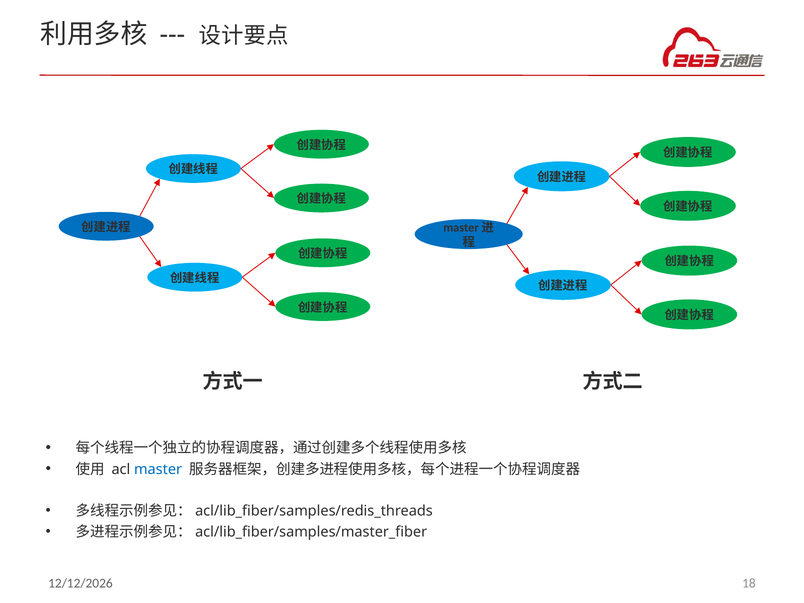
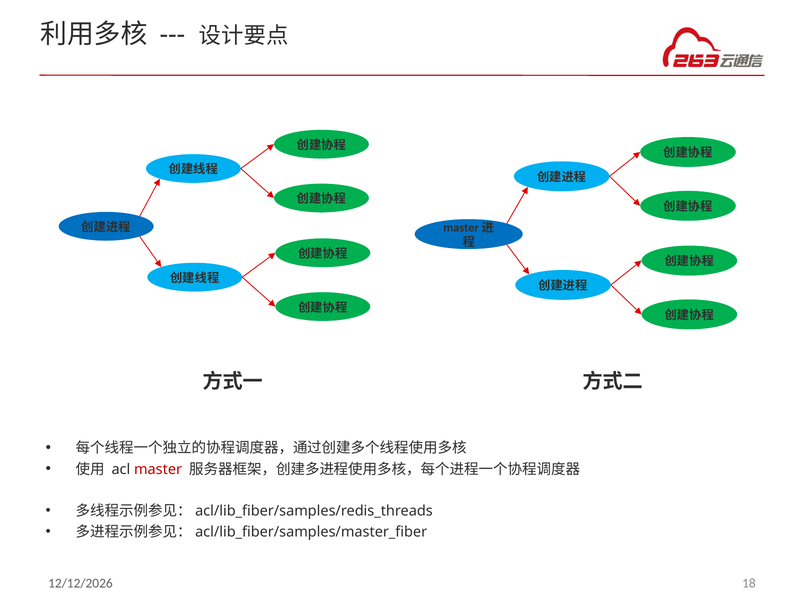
master colour: blue -> red
